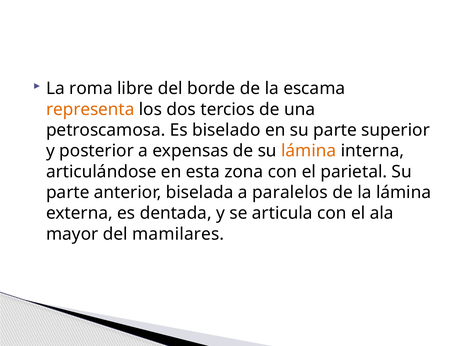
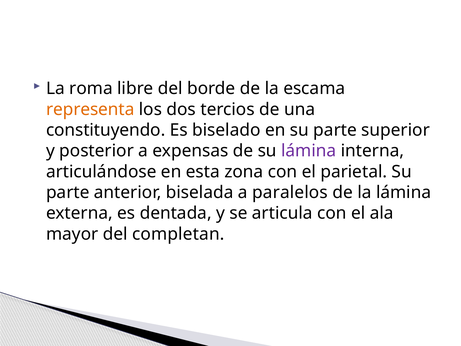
petroscamosa: petroscamosa -> constituyendo
lámina at (309, 151) colour: orange -> purple
mamilares: mamilares -> completan
